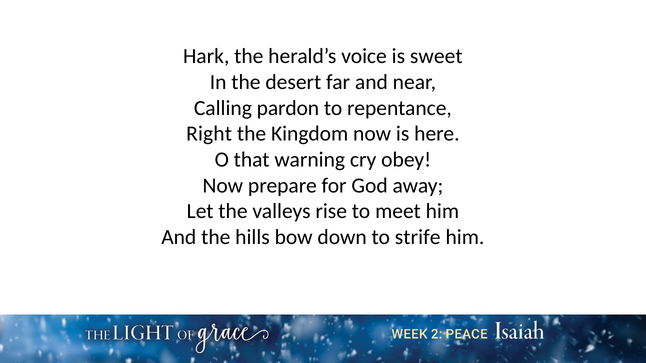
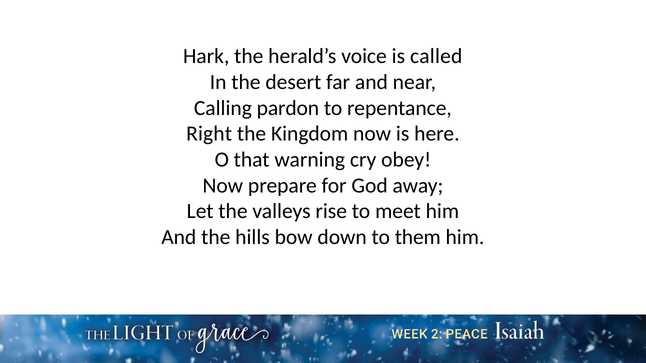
sweet: sweet -> called
strife: strife -> them
